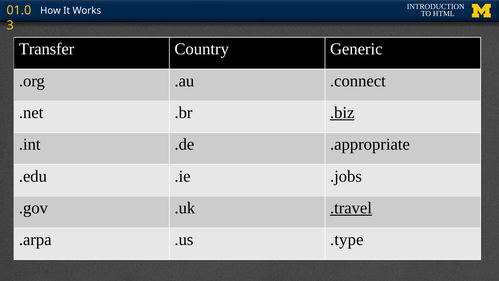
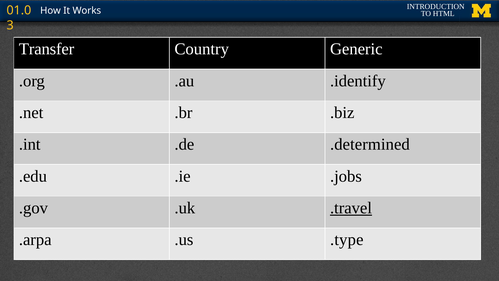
.connect: .connect -> .identify
.biz underline: present -> none
.appropriate: .appropriate -> .determined
